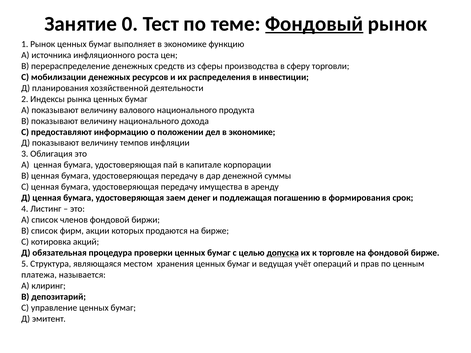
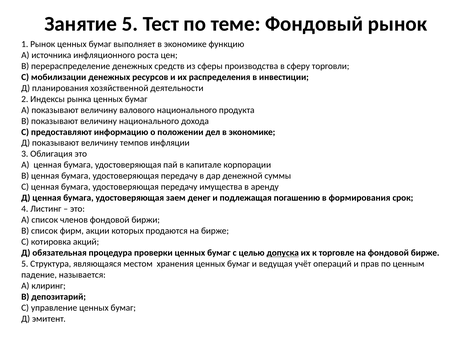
Занятие 0: 0 -> 5
Фондовый underline: present -> none
платежа: платежа -> падение
